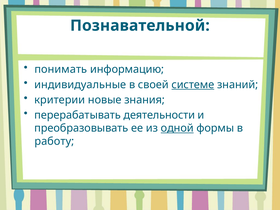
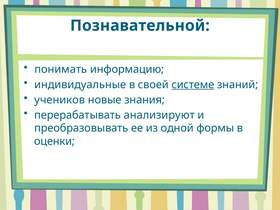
критерии: критерии -> учеников
деятельности: деятельности -> анализируют
одной underline: present -> none
работу: работу -> оценки
